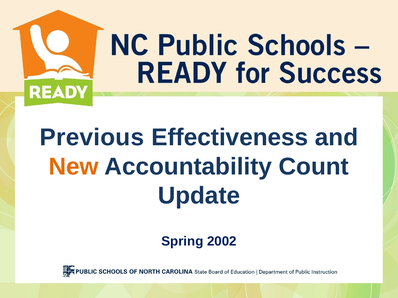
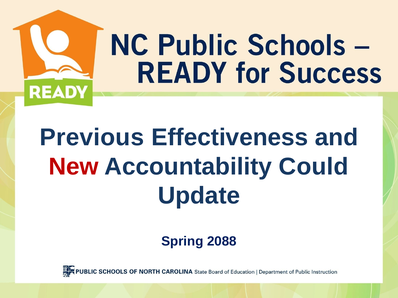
New colour: orange -> red
Count: Count -> Could
2002: 2002 -> 2088
